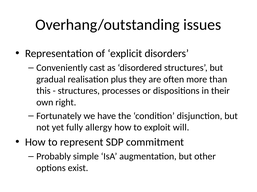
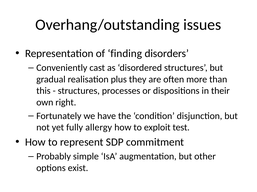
explicit: explicit -> finding
will: will -> test
